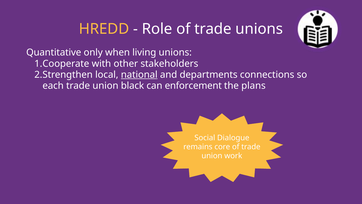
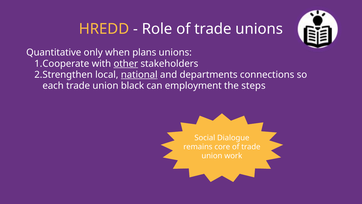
living: living -> plans
other underline: none -> present
enforcement: enforcement -> employment
plans: plans -> steps
